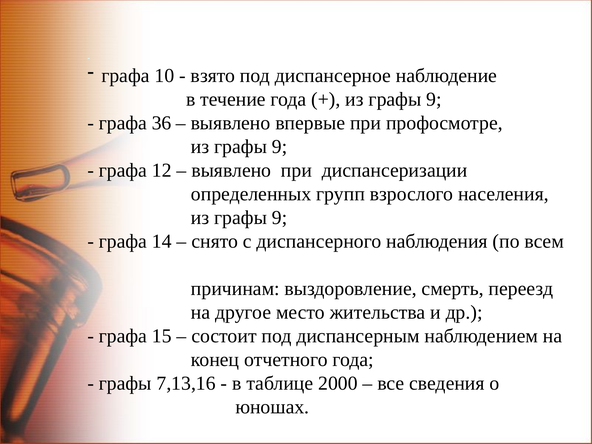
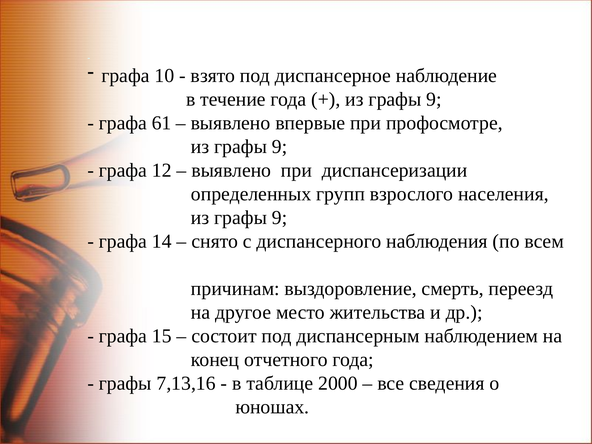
36: 36 -> 61
